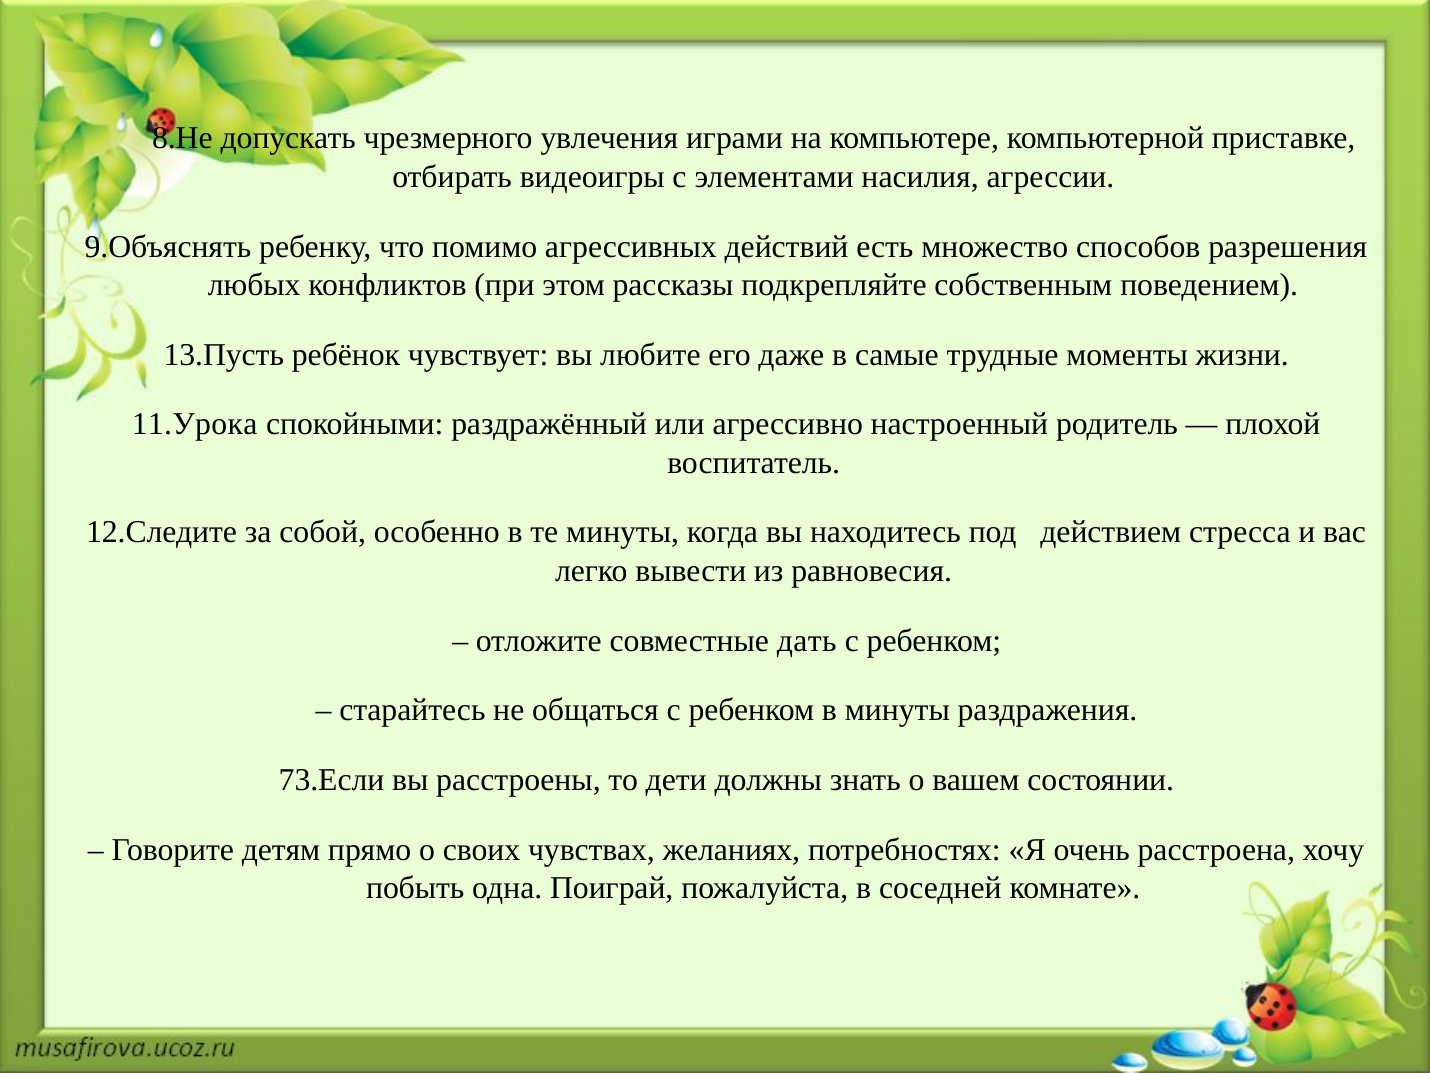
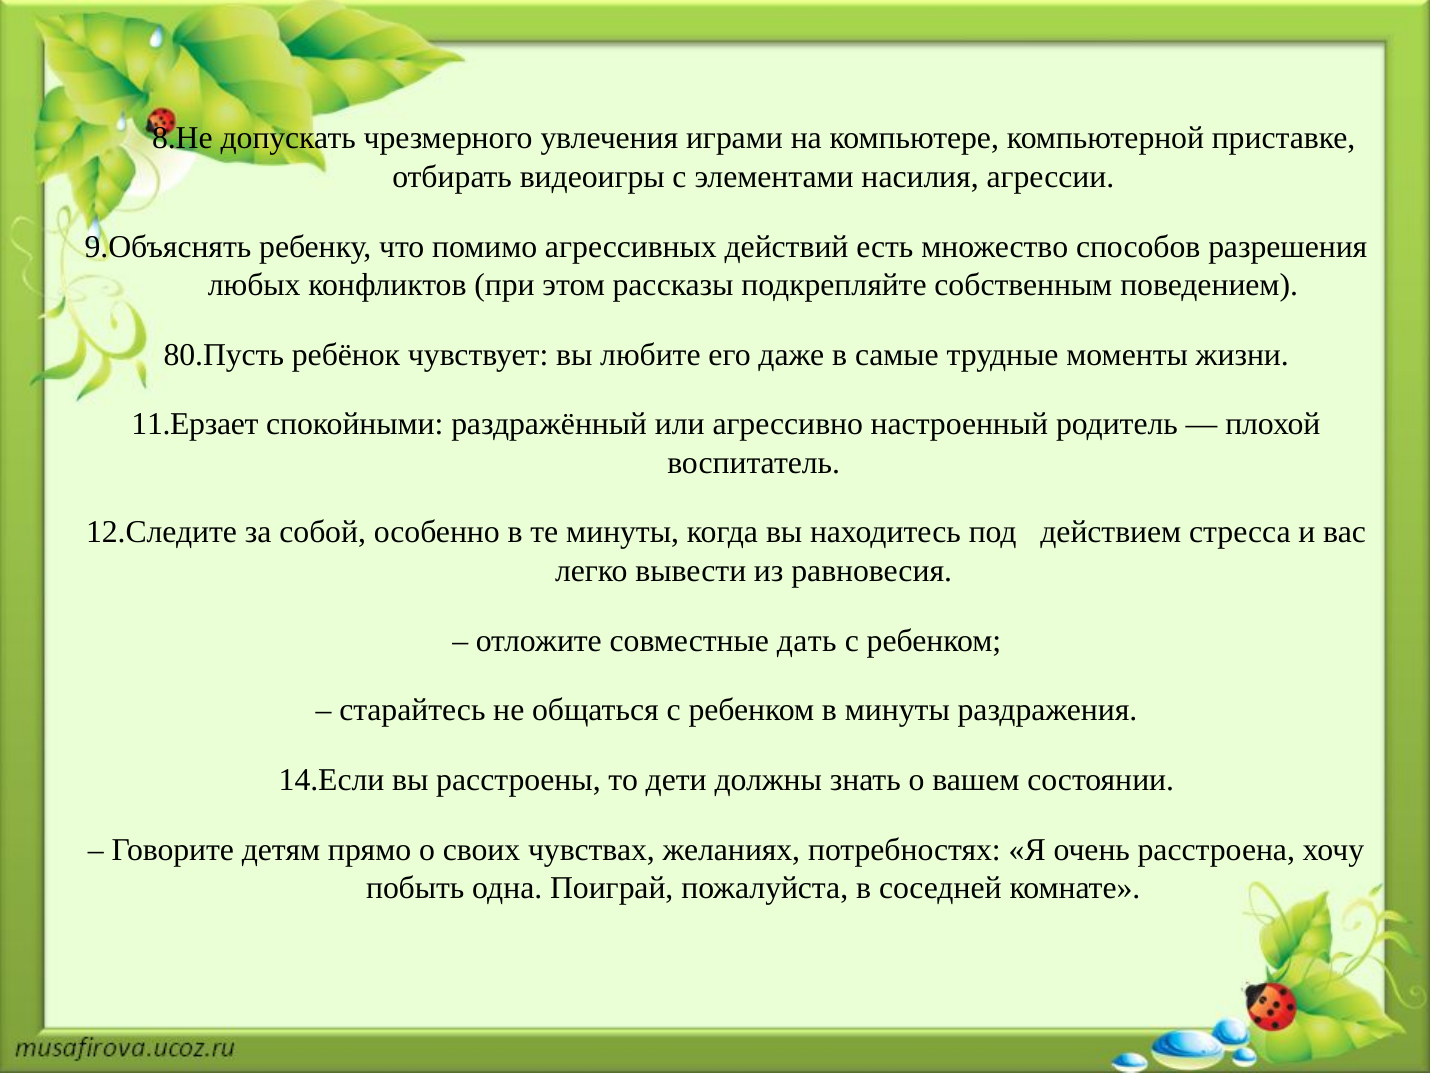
13.Пусть: 13.Пусть -> 80.Пусть
11.Урока: 11.Урока -> 11.Ерзает
73.Если: 73.Если -> 14.Если
